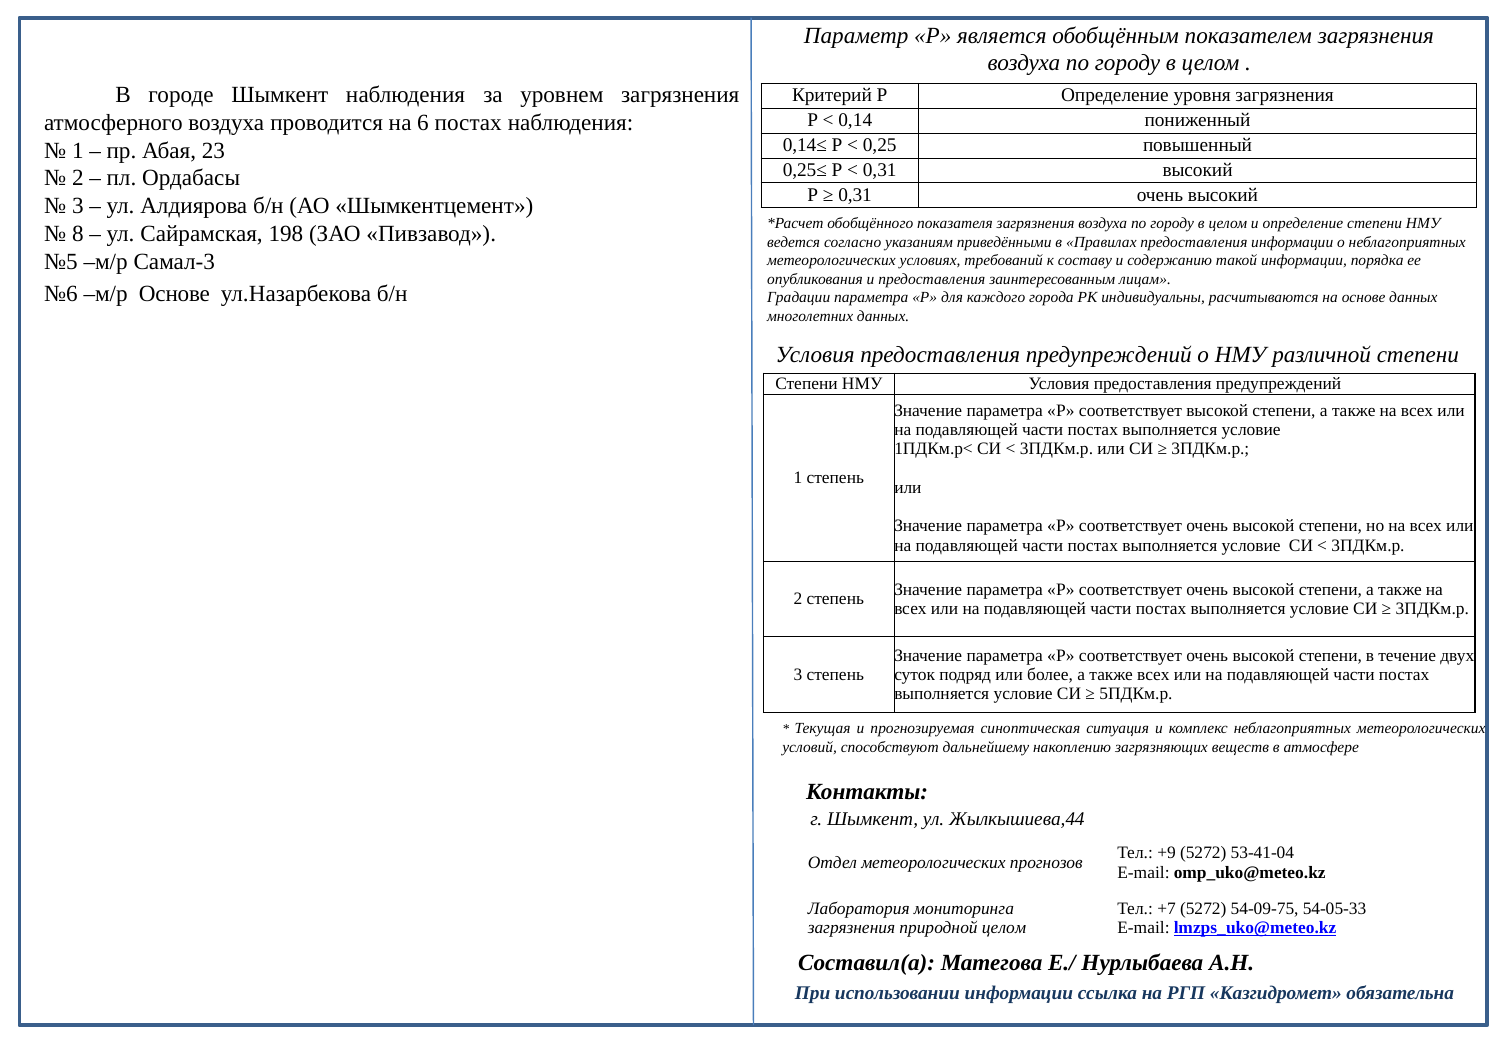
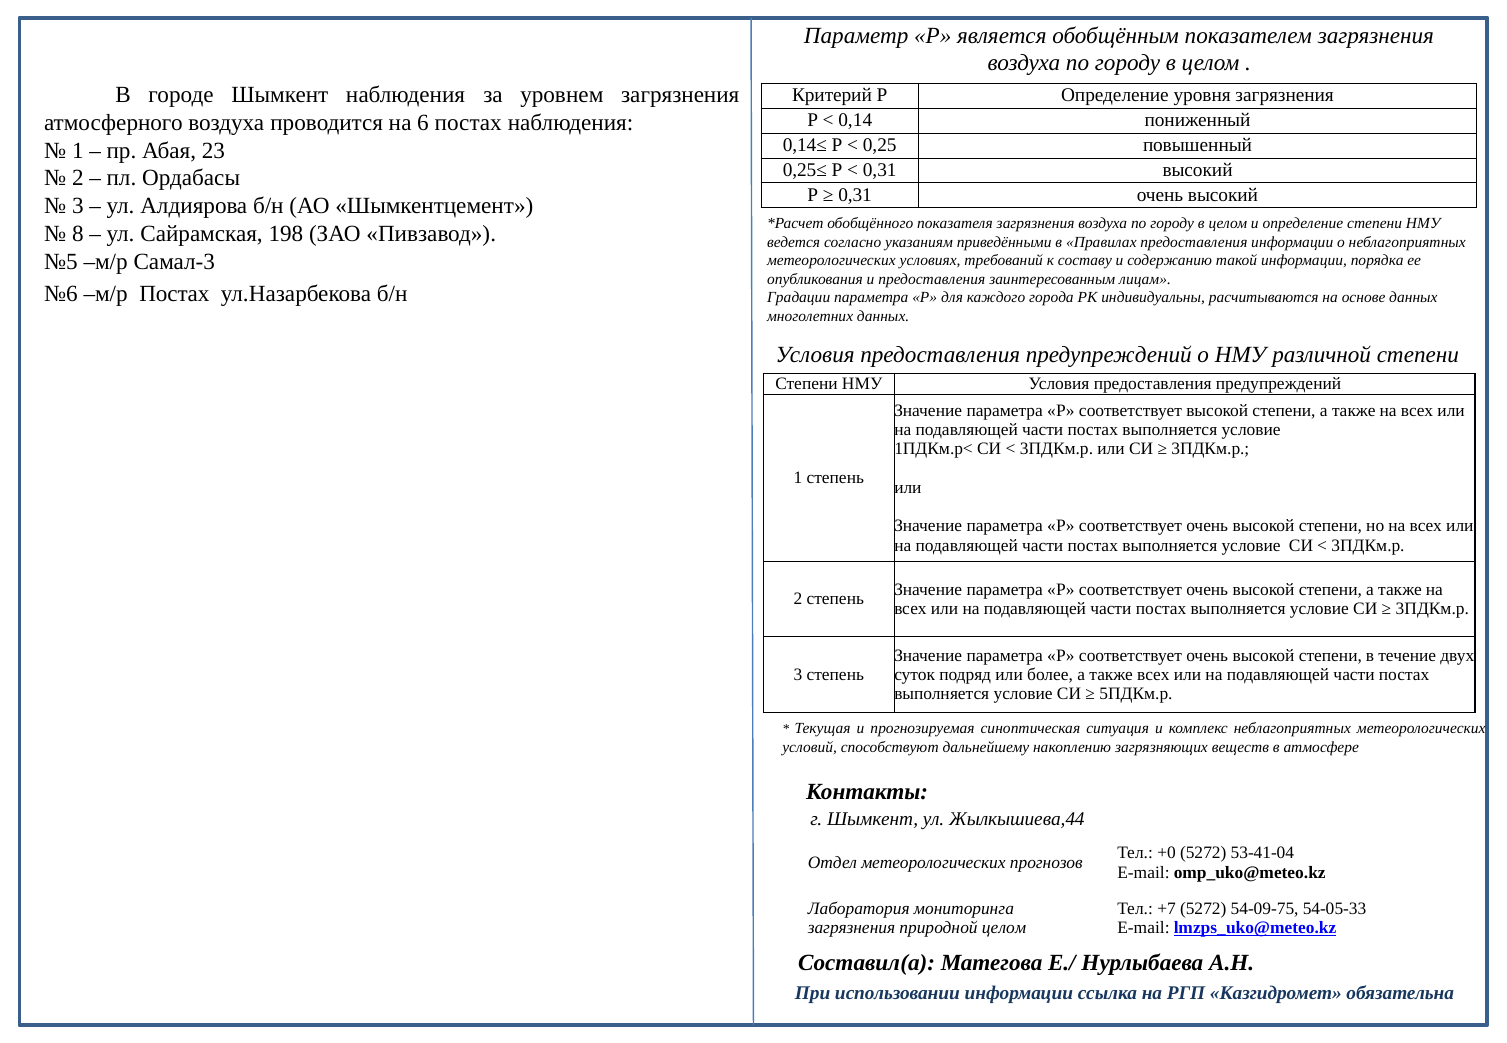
м/р Основе: Основе -> Постах
+9: +9 -> +0
